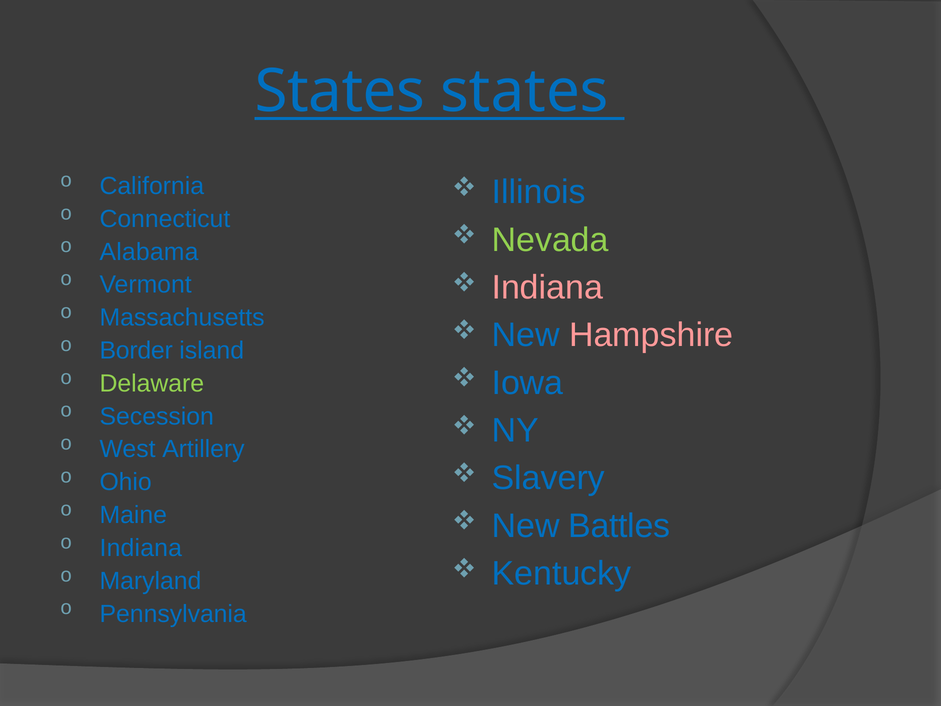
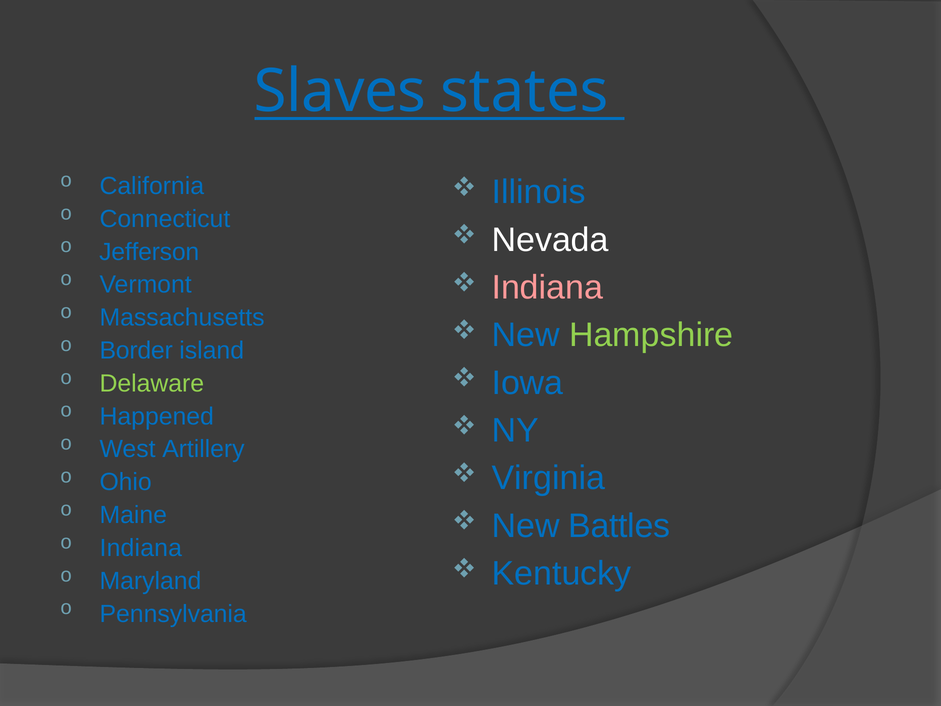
States at (340, 91): States -> Slaves
Nevada colour: light green -> white
Alabama: Alabama -> Jefferson
Hampshire colour: pink -> light green
Secession: Secession -> Happened
Slavery: Slavery -> Virginia
